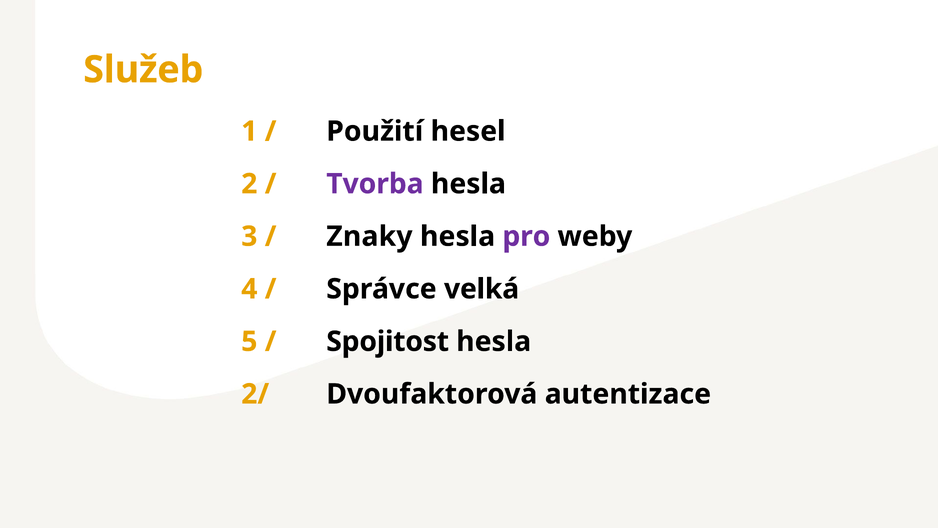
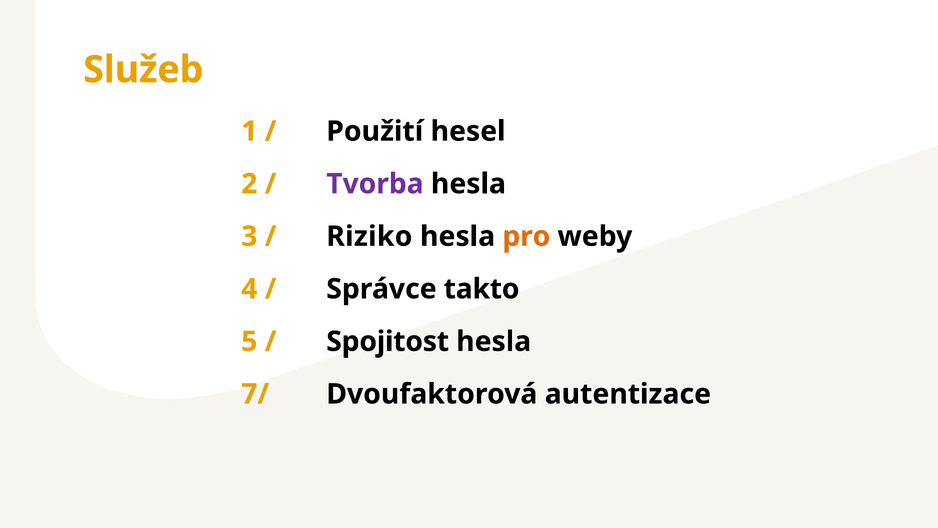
Znaky: Znaky -> Riziko
pro colour: purple -> orange
velká: velká -> takto
2/: 2/ -> 7/
